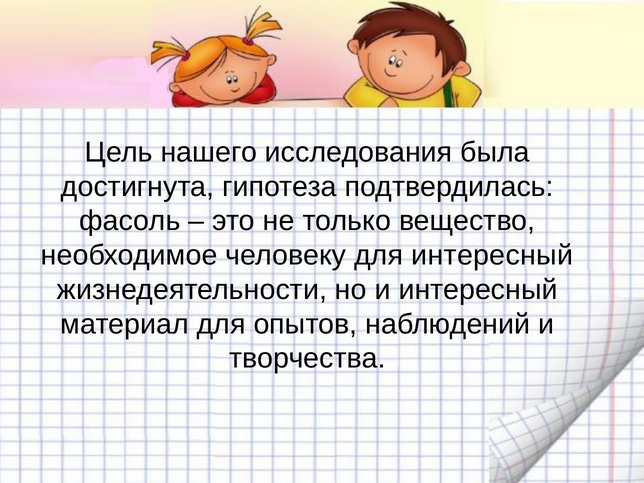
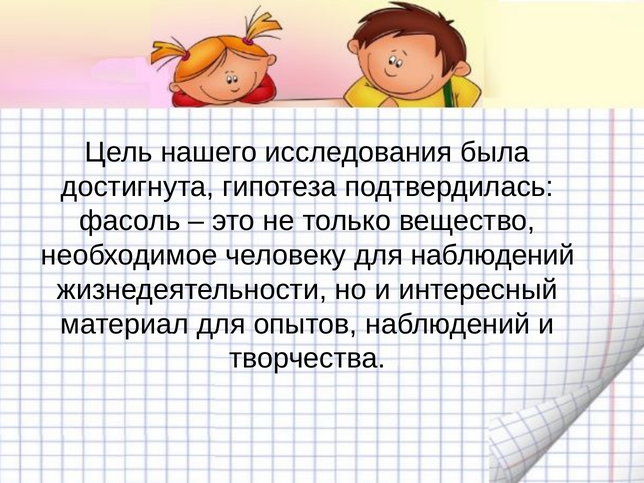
для интересный: интересный -> наблюдений
